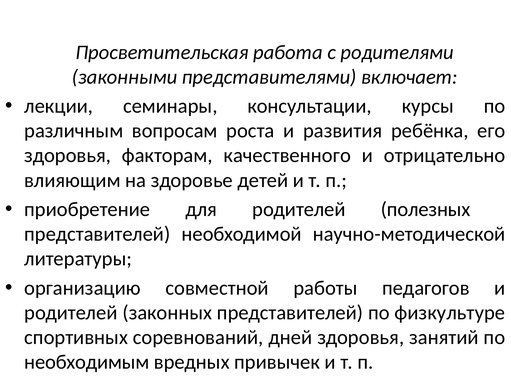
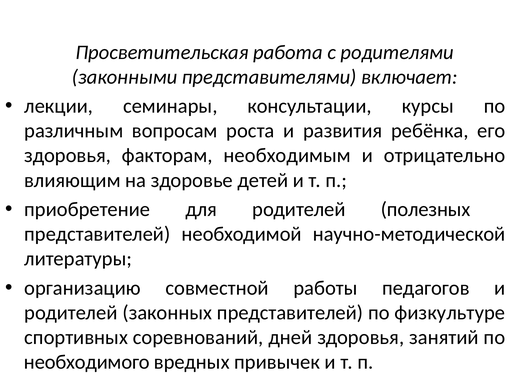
качественного: качественного -> необходимым
необходимым: необходимым -> необходимого
